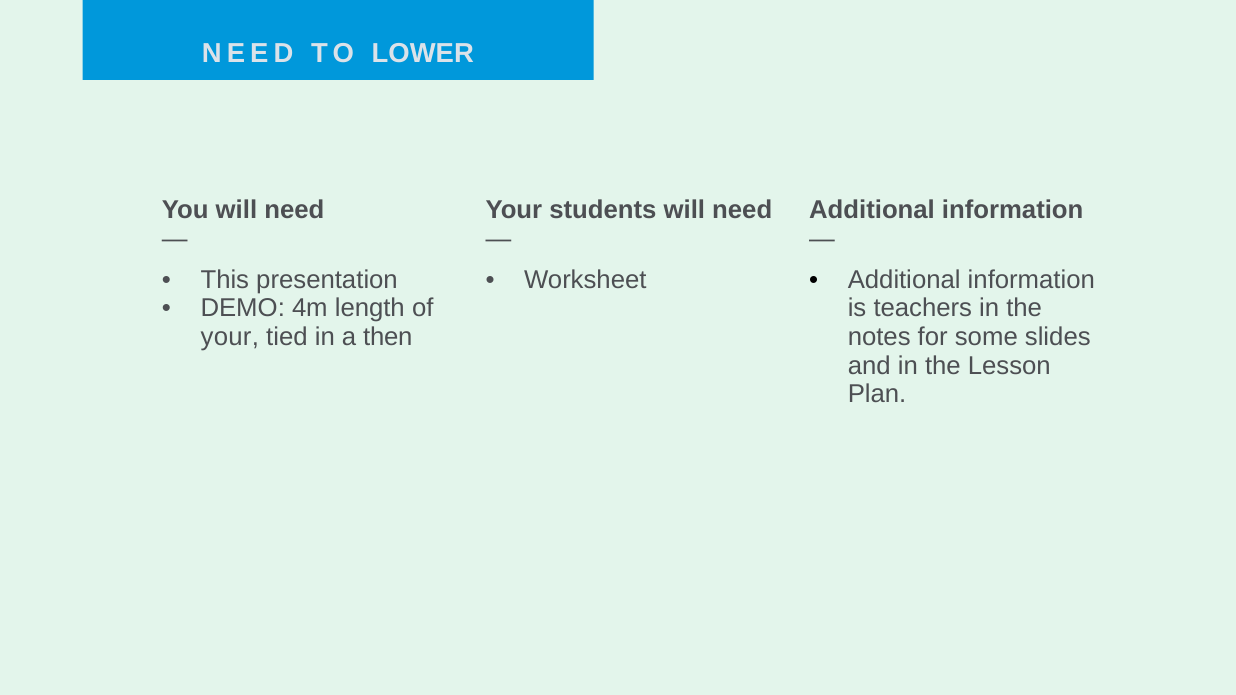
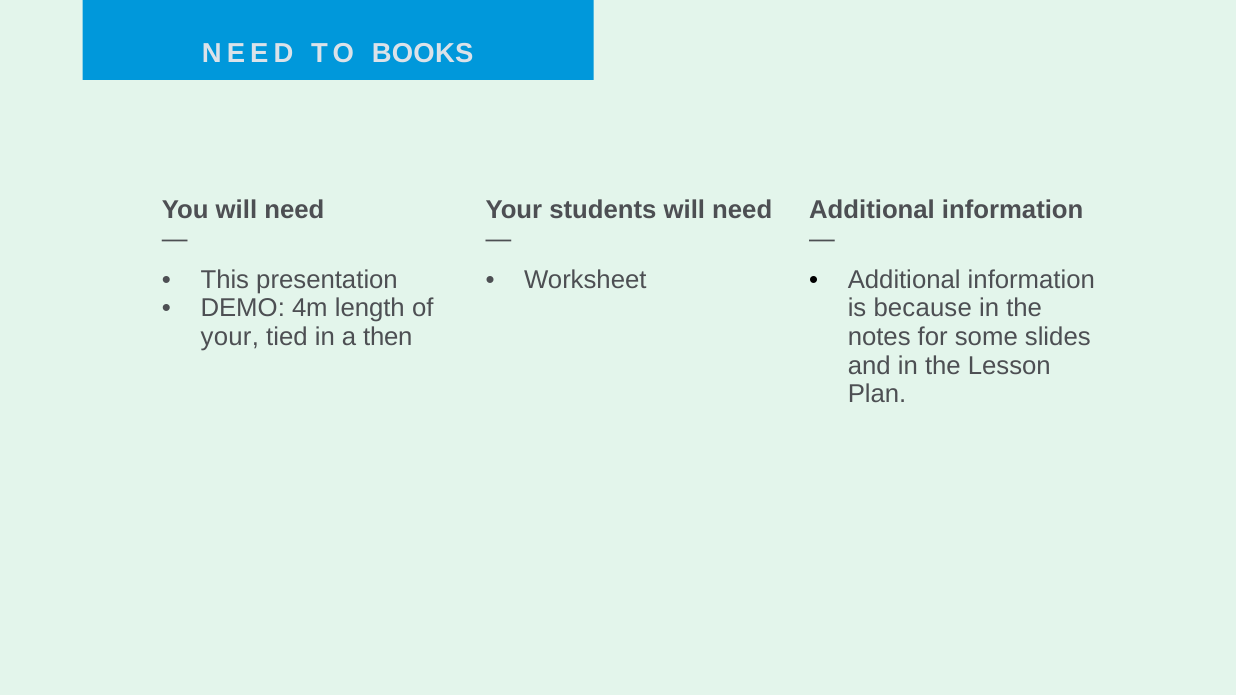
LOWER: LOWER -> BOOKS
teachers: teachers -> because
